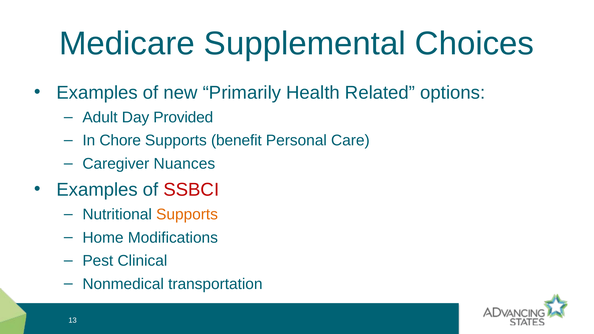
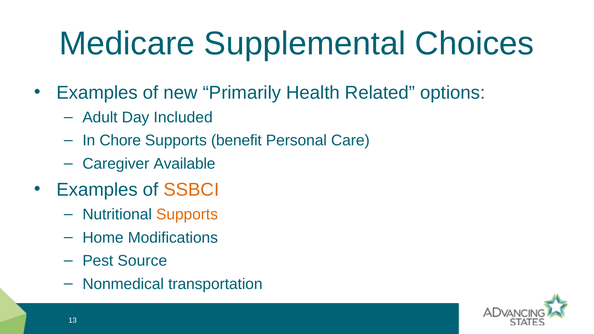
Provided: Provided -> Included
Nuances: Nuances -> Available
SSBCI colour: red -> orange
Clinical: Clinical -> Source
